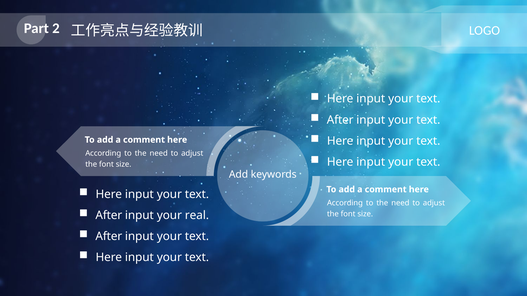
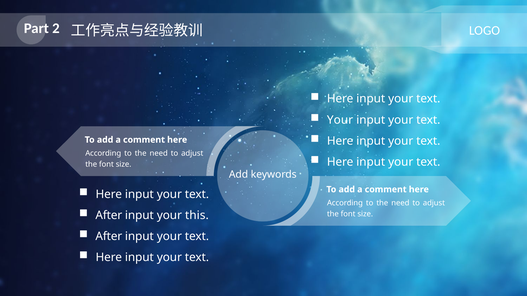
After at (340, 120): After -> Your
real: real -> this
